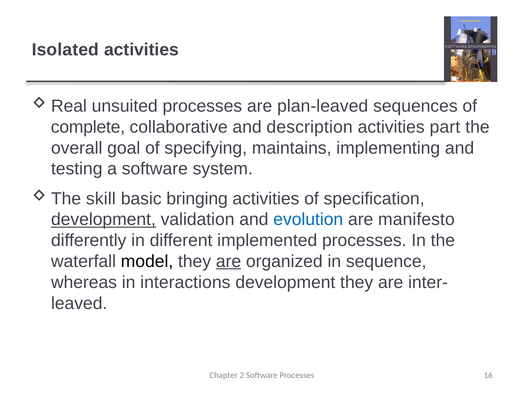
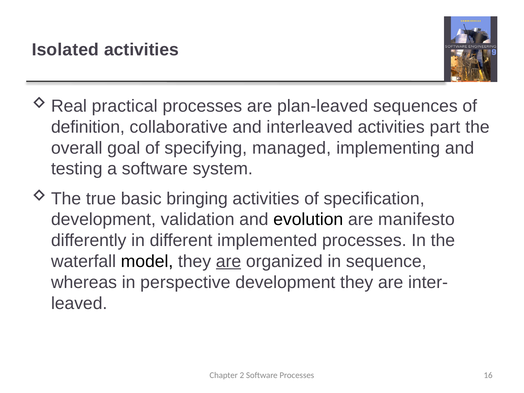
unsuited: unsuited -> practical
complete: complete -> definition
description: description -> interleaved
maintains: maintains -> managed
skill: skill -> true
development at (103, 220) underline: present -> none
evolution colour: blue -> black
interactions: interactions -> perspective
